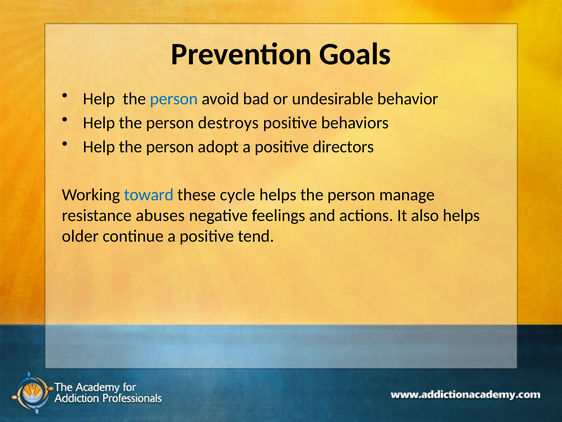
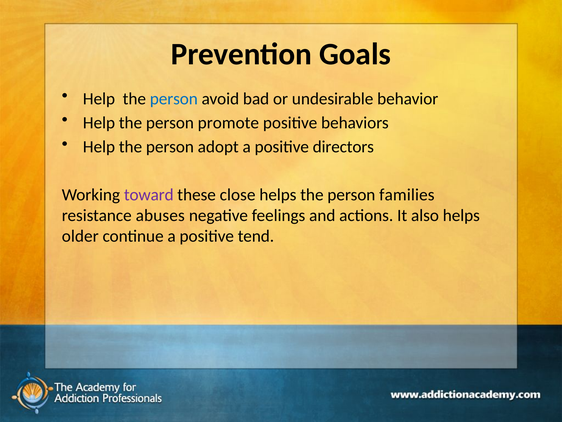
destroys: destroys -> promote
toward colour: blue -> purple
cycle: cycle -> close
manage: manage -> families
